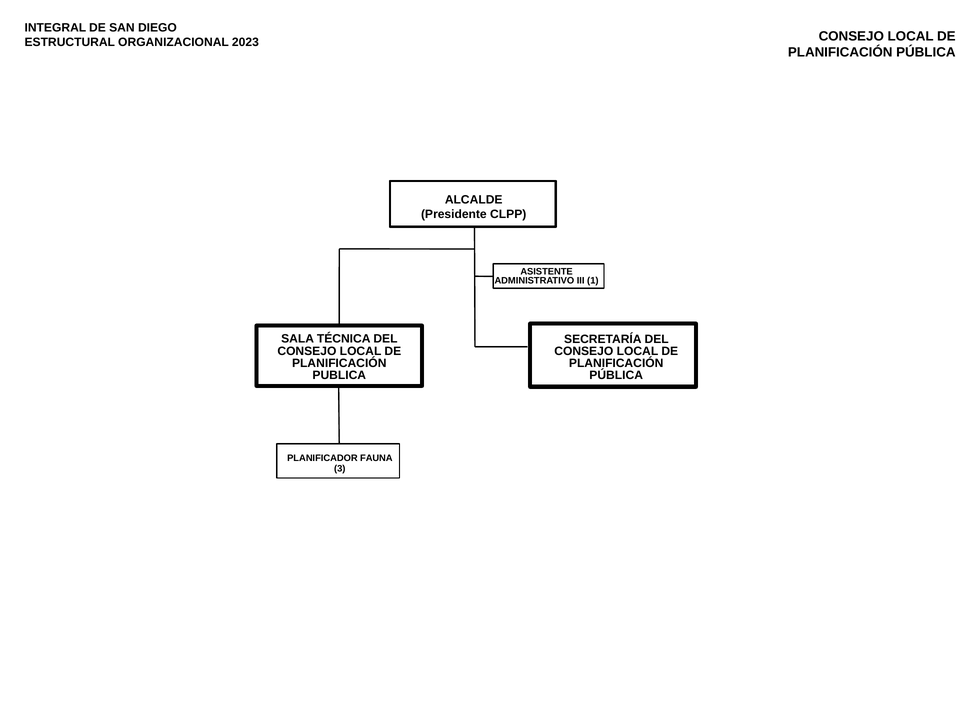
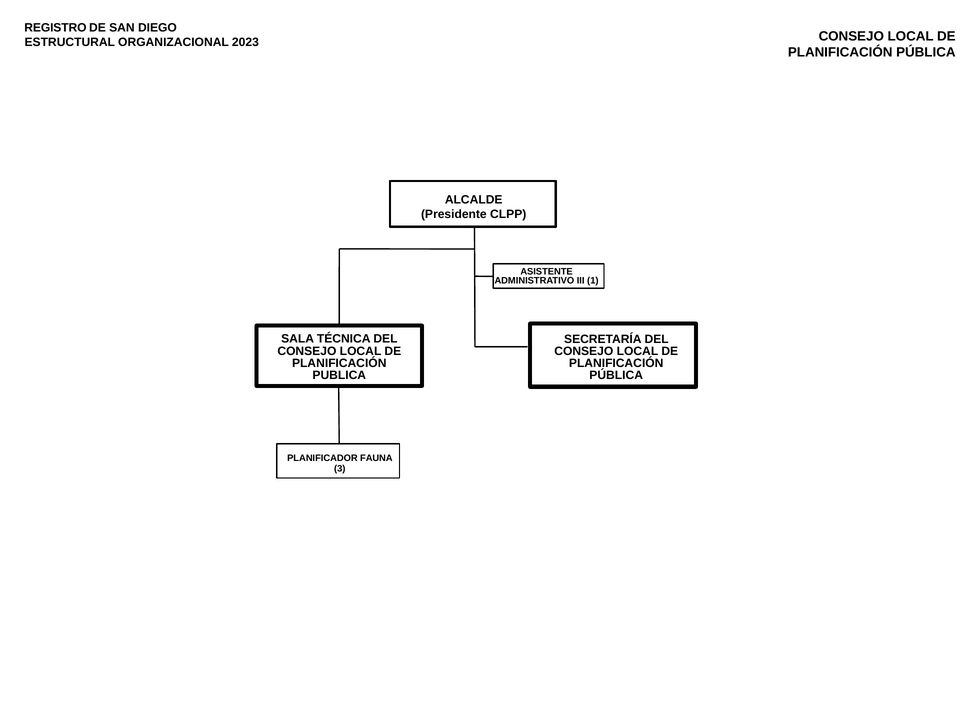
INTEGRAL: INTEGRAL -> REGISTRO
